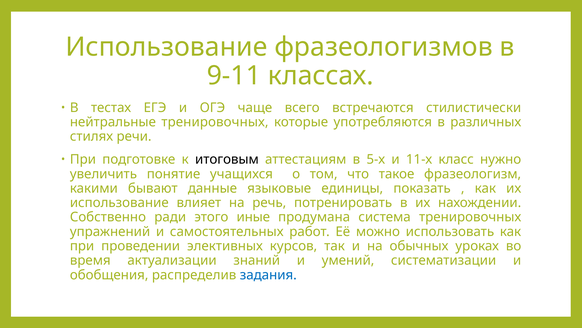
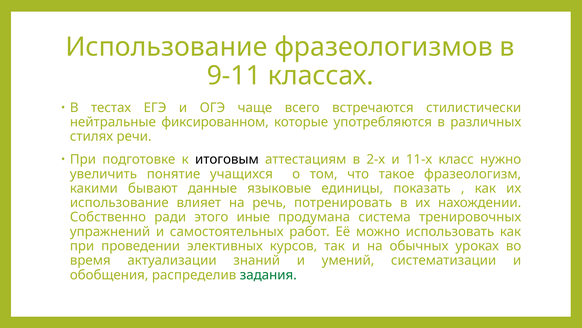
нейтральные тренировочных: тренировочных -> фиксированном
5-х: 5-х -> 2-х
задания colour: blue -> green
